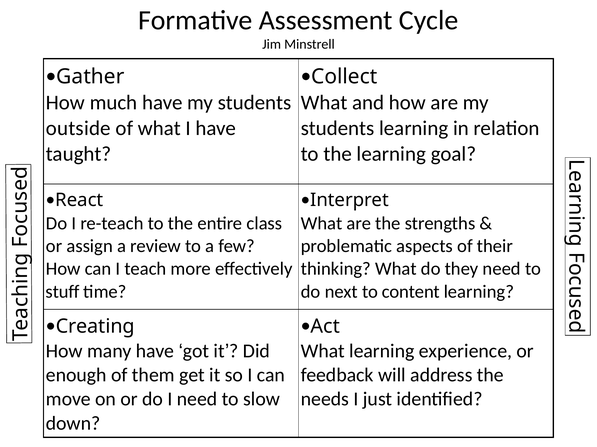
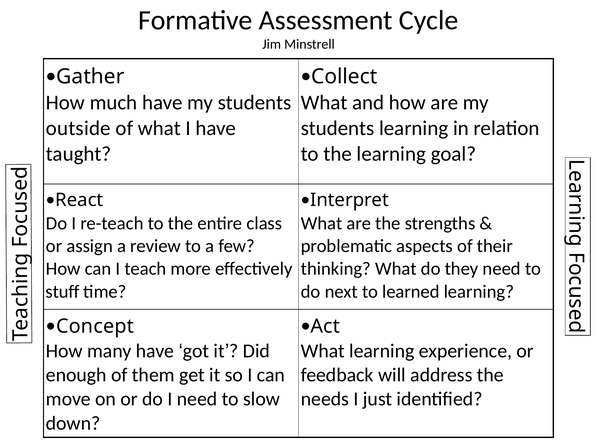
content: content -> learned
Creating: Creating -> Concept
